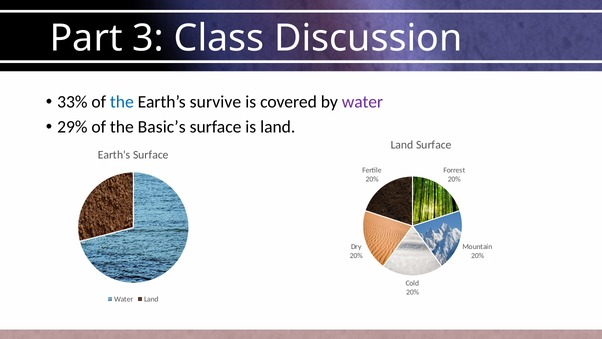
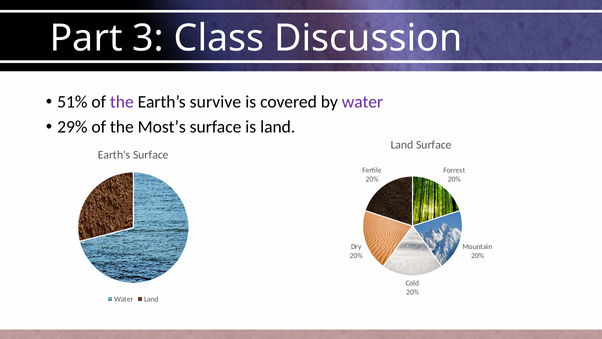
33%: 33% -> 51%
the at (122, 102) colour: blue -> purple
Basic’s: Basic’s -> Most’s
